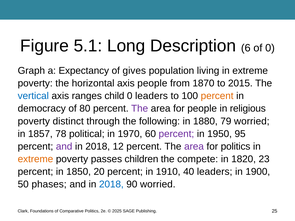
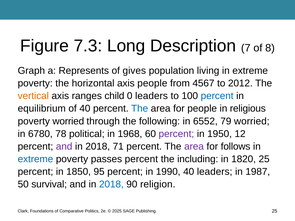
5.1: 5.1 -> 7.3
6: 6 -> 7
of 0: 0 -> 8
Expectancy: Expectancy -> Represents
1870: 1870 -> 4567
2015: 2015 -> 2012
vertical colour: blue -> orange
percent at (217, 96) colour: orange -> blue
democracy: democracy -> equilibrium
of 80: 80 -> 40
The at (140, 109) colour: purple -> blue
poverty distinct: distinct -> worried
1880: 1880 -> 6552
1857: 1857 -> 6780
1970: 1970 -> 1968
95: 95 -> 12
12: 12 -> 71
for politics: politics -> follows
extreme at (35, 159) colour: orange -> blue
passes children: children -> percent
compete: compete -> including
1820 23: 23 -> 25
20: 20 -> 95
1910: 1910 -> 1990
1900: 1900 -> 1987
phases: phases -> survival
90 worried: worried -> religion
